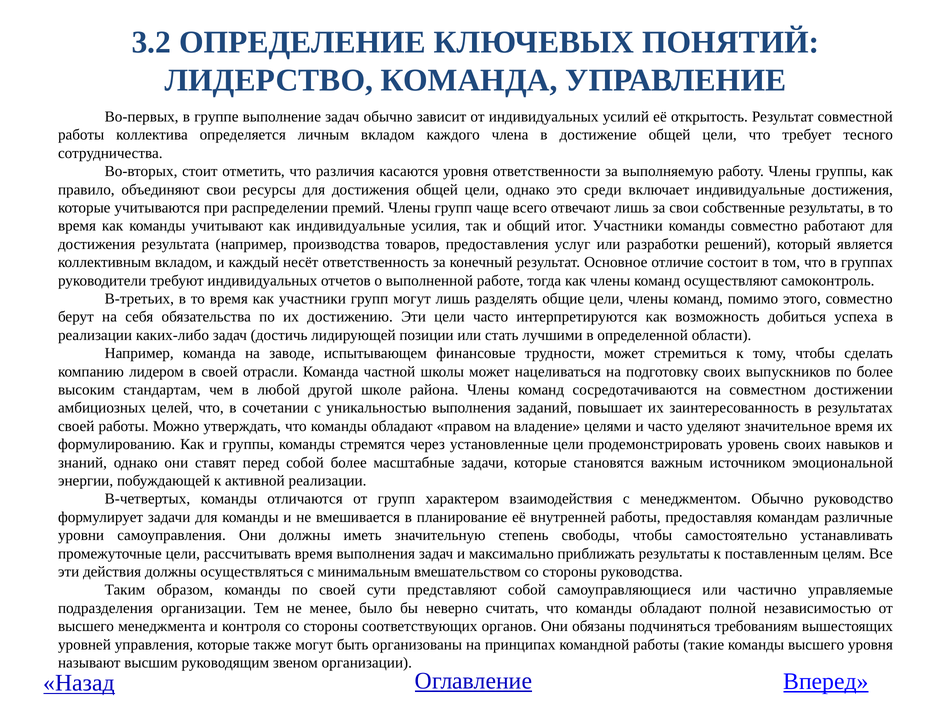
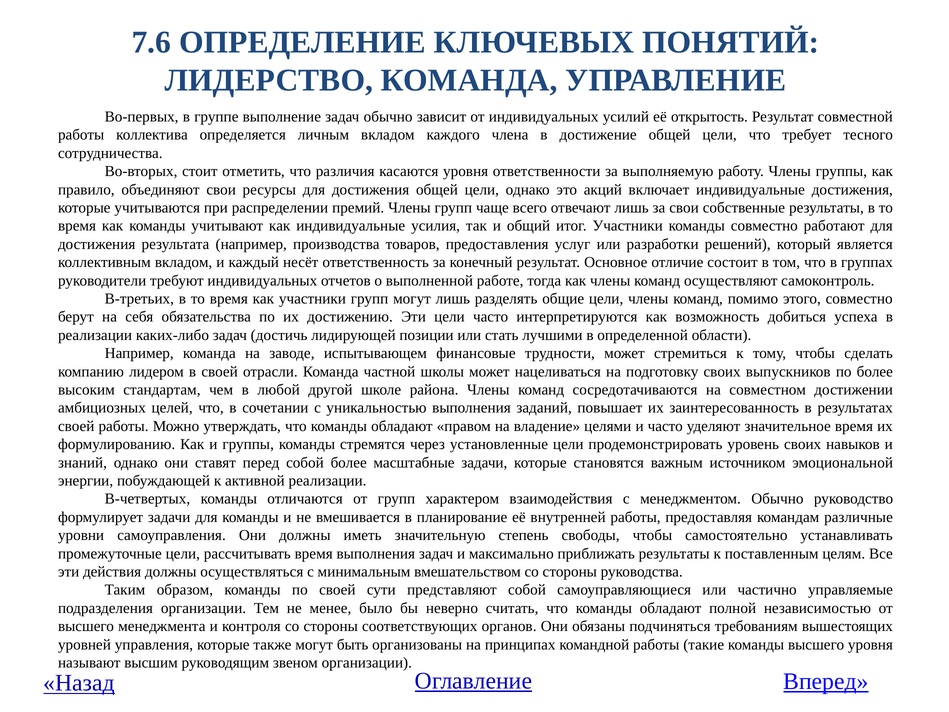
3.2: 3.2 -> 7.6
среди: среди -> акций
